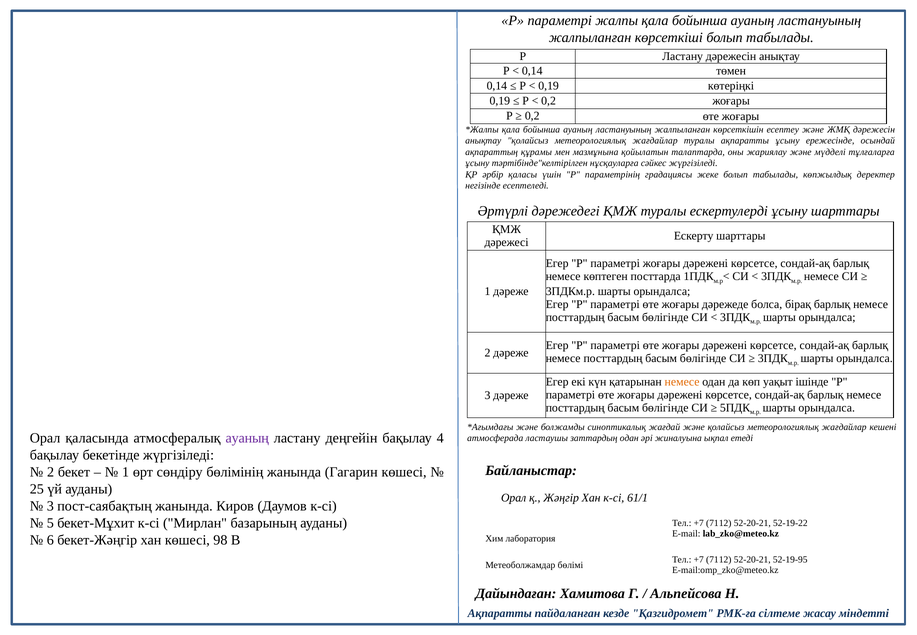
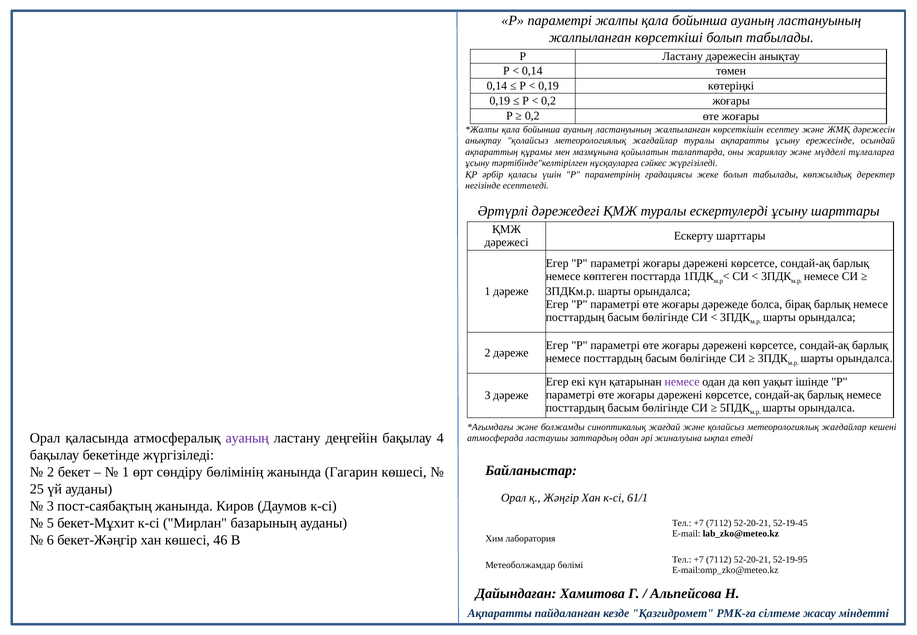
немесе at (682, 382) colour: orange -> purple
52-19-22: 52-19-22 -> 52-19-45
98: 98 -> 46
